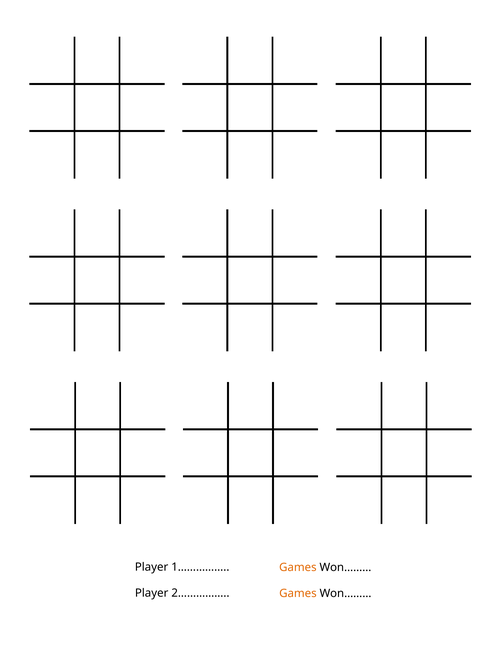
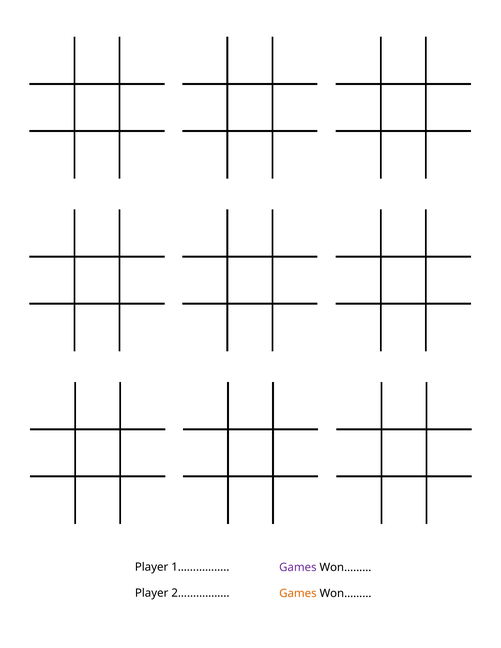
Games at (298, 568) colour: orange -> purple
